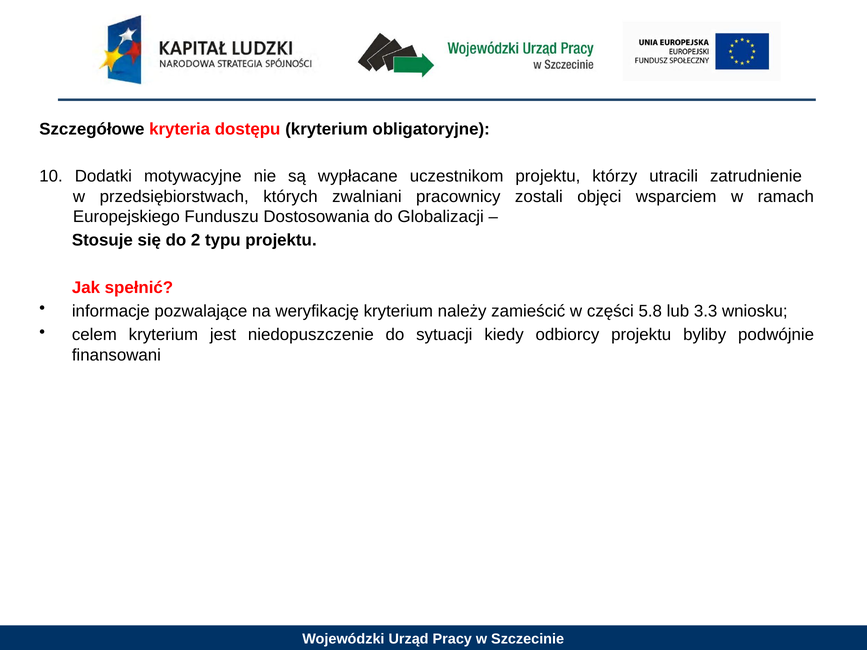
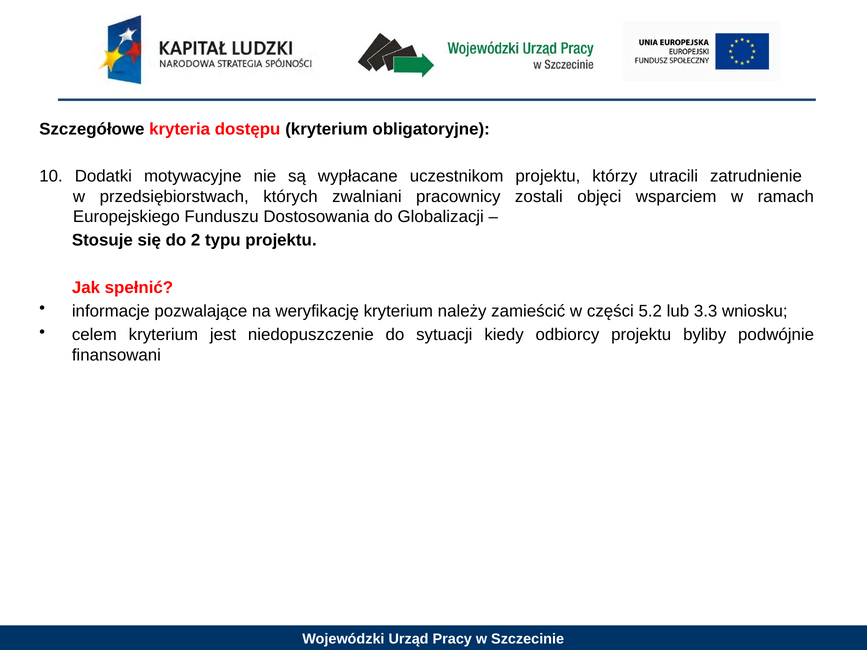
5.8: 5.8 -> 5.2
